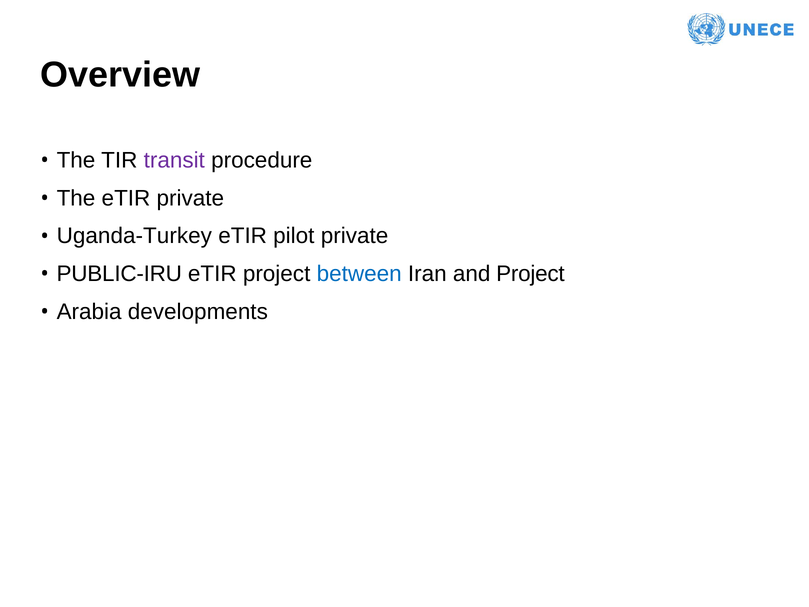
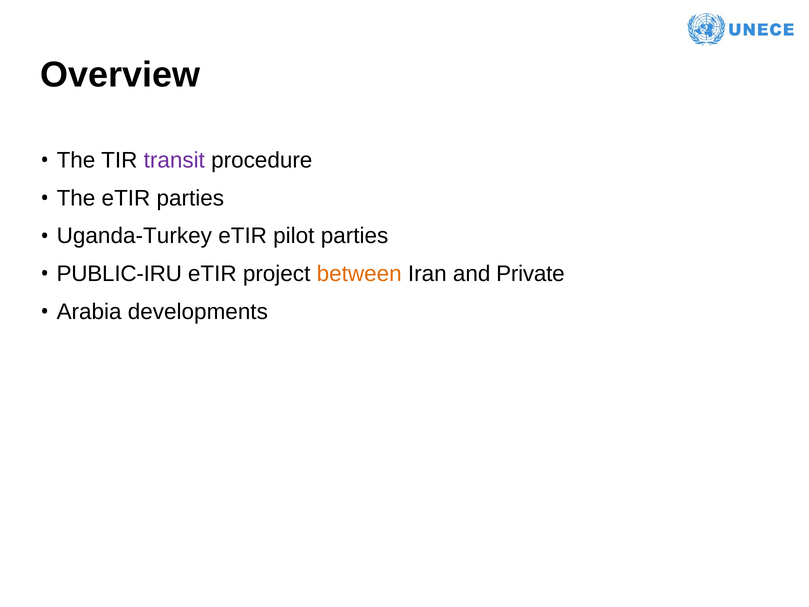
eTIR private: private -> parties
pilot private: private -> parties
between colour: blue -> orange
and Project: Project -> Private
